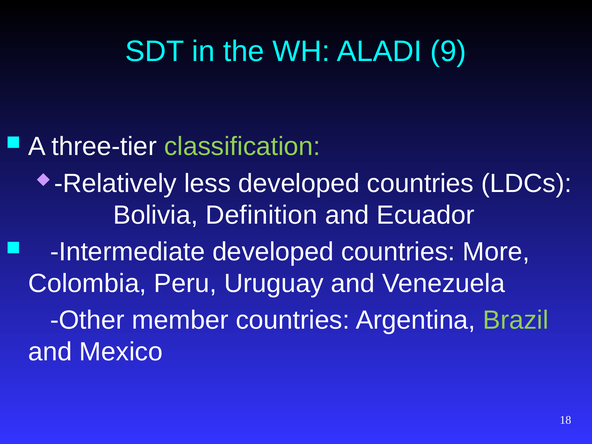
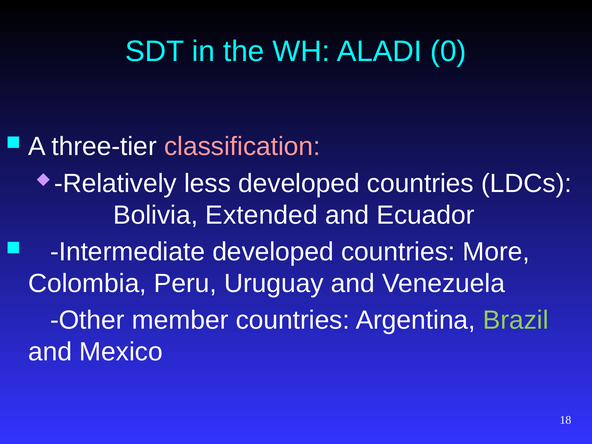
9: 9 -> 0
classification colour: light green -> pink
Definition: Definition -> Extended
